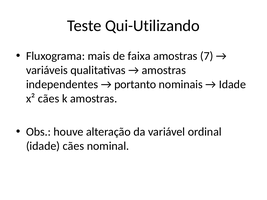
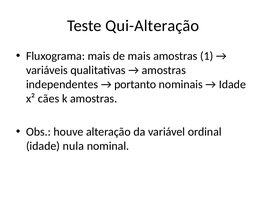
Qui-Utilizando: Qui-Utilizando -> Qui-Alteração
de faixa: faixa -> mais
7: 7 -> 1
idade cães: cães -> nula
